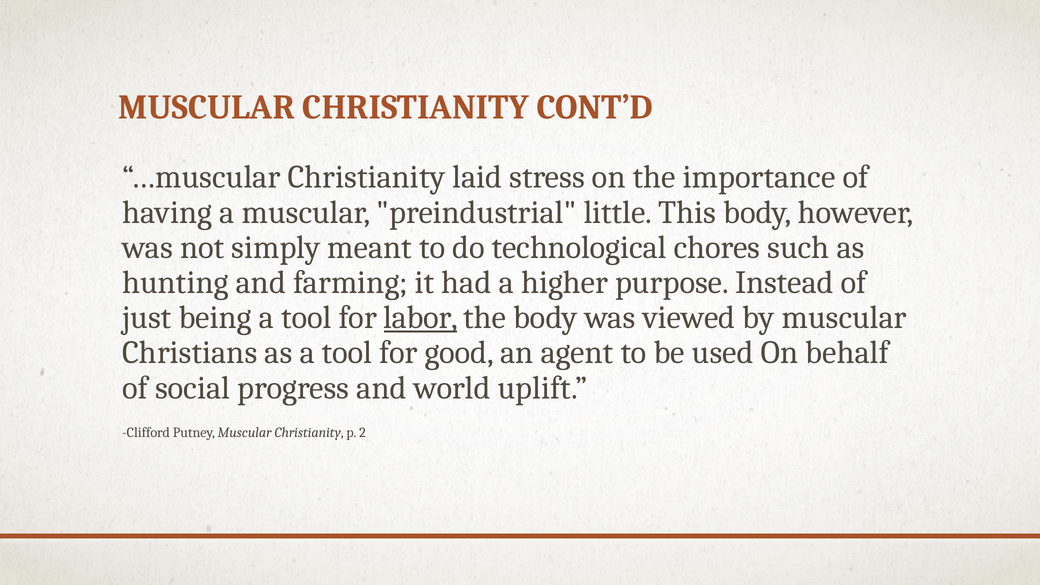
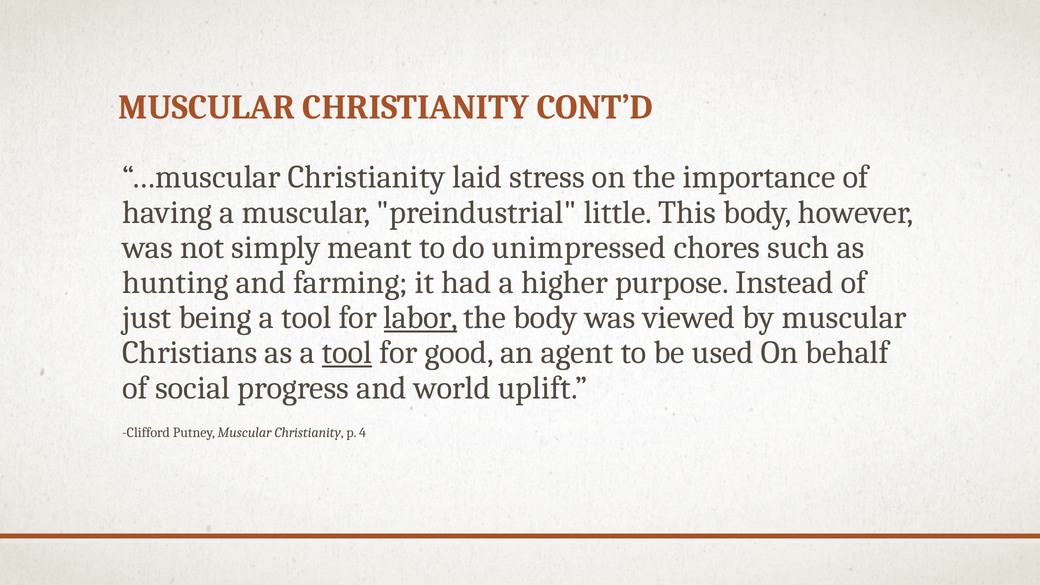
technological: technological -> unimpressed
tool at (347, 353) underline: none -> present
2: 2 -> 4
